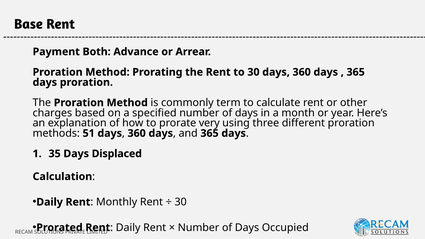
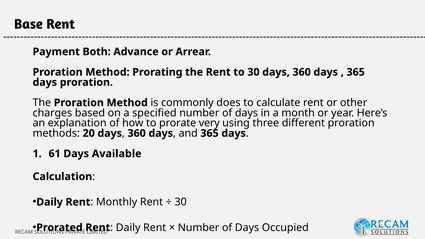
term: term -> does
51: 51 -> 20
35: 35 -> 61
Displaced: Displaced -> Available
